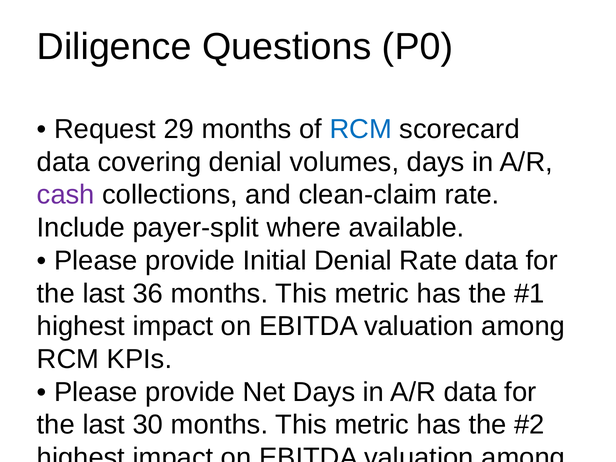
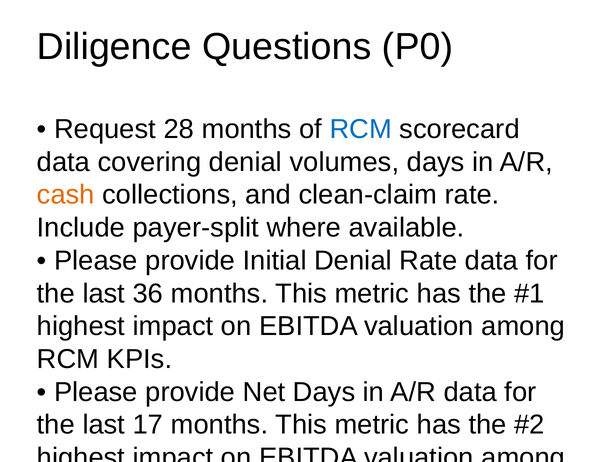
29: 29 -> 28
cash at (66, 195) colour: purple -> orange
30: 30 -> 17
